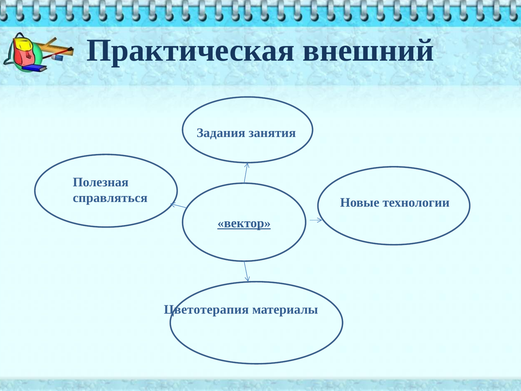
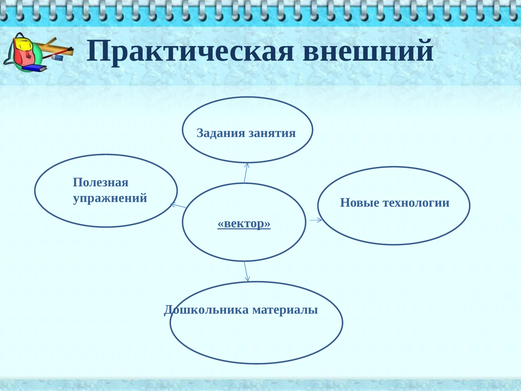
справляться: справляться -> упражнений
Цветотерапия: Цветотерапия -> Дошкольника
